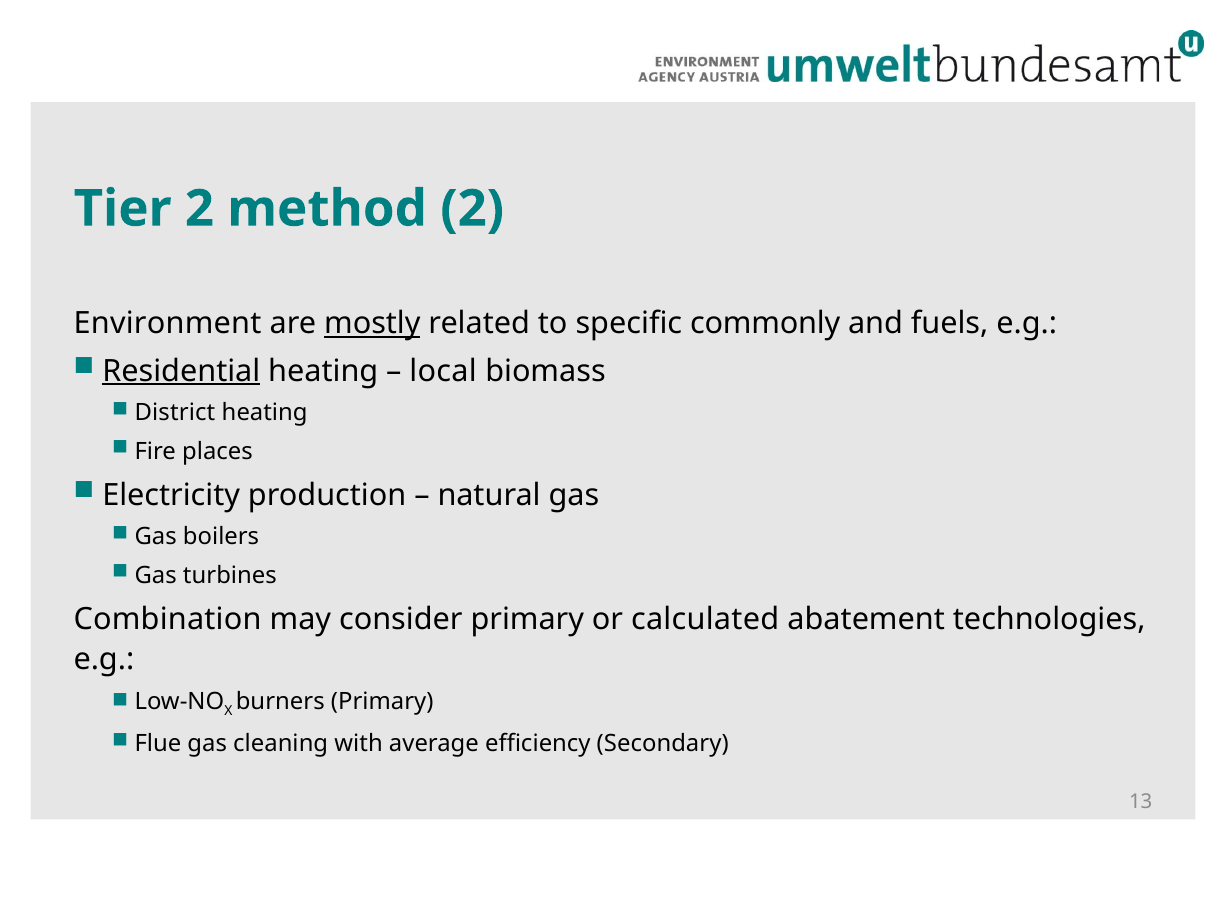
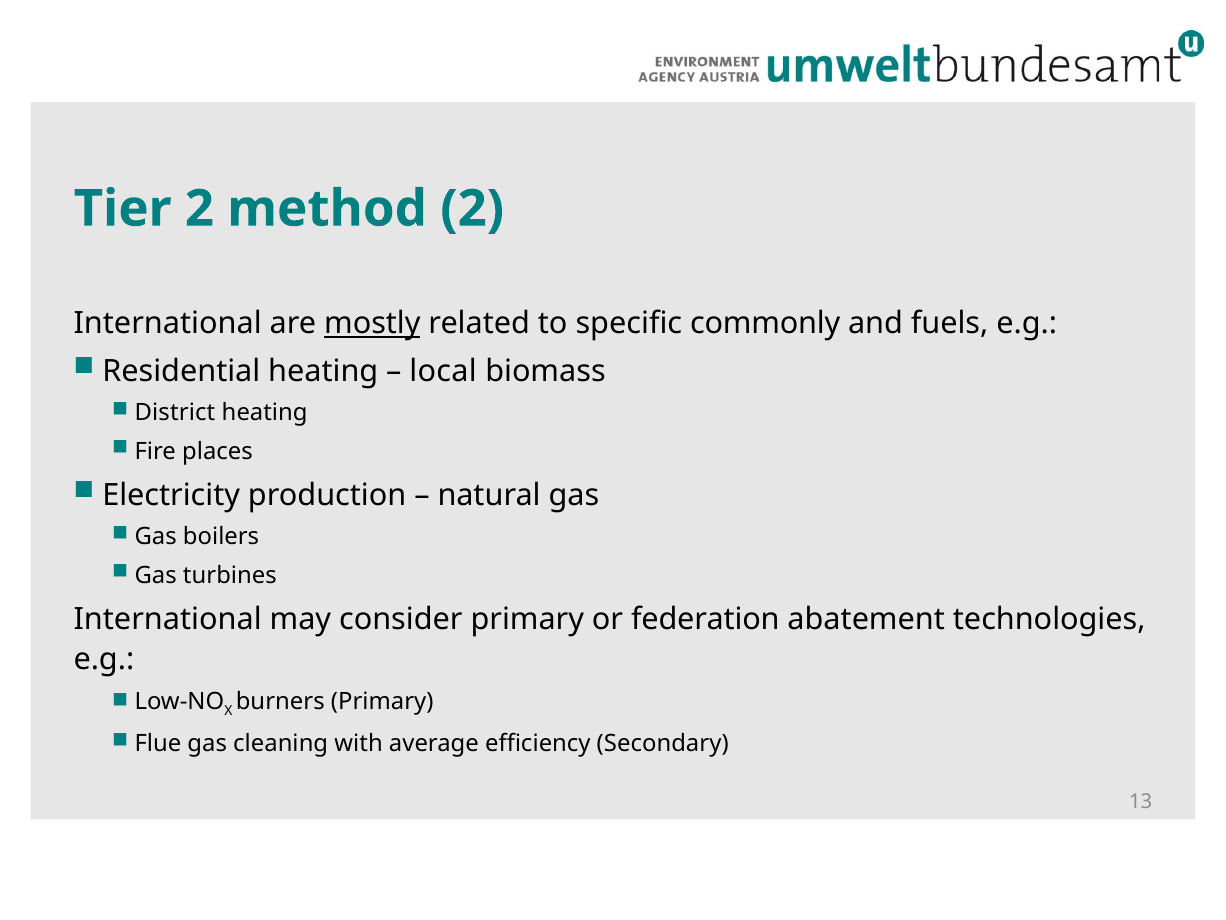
Environment at (168, 324): Environment -> International
Residential underline: present -> none
Combination at (168, 619): Combination -> International
calculated: calculated -> federation
